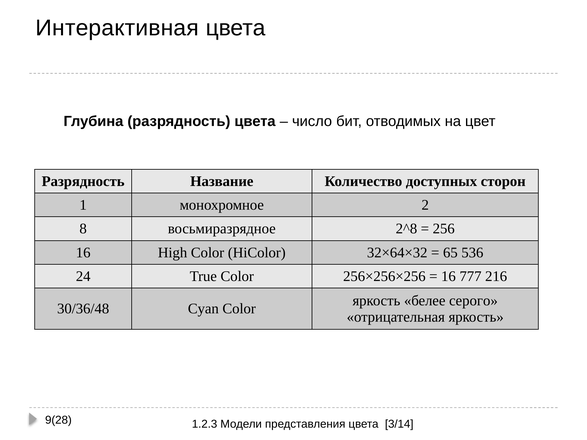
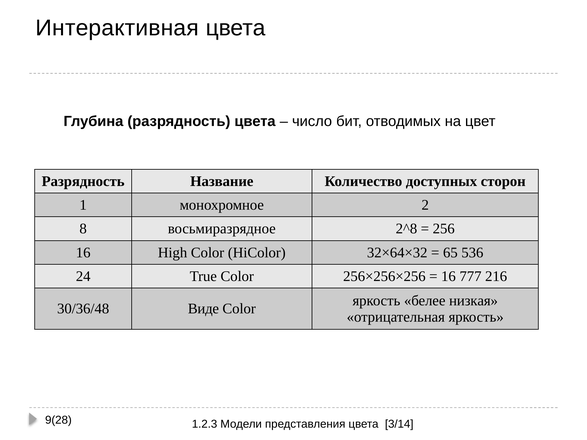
серого: серого -> низкая
Cyan: Cyan -> Виде
